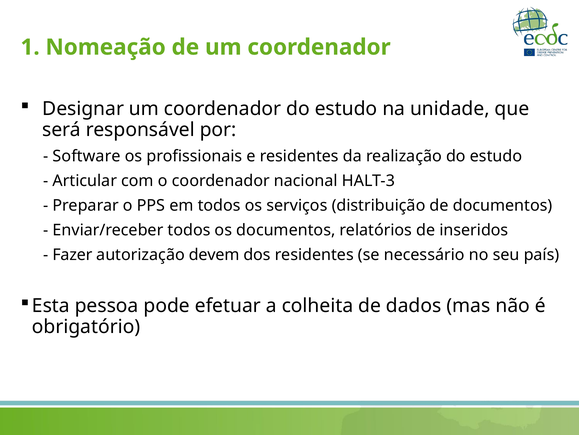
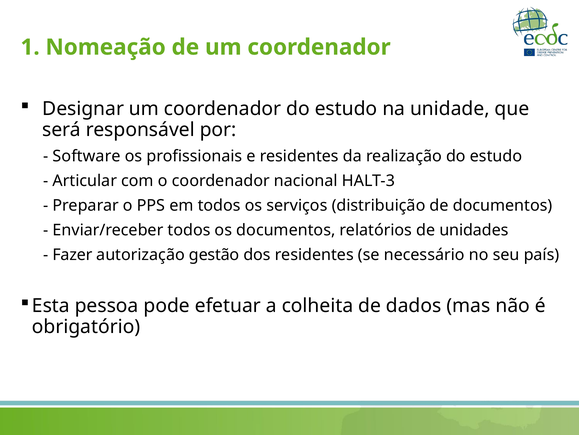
inseridos: inseridos -> unidades
devem: devem -> gestão
